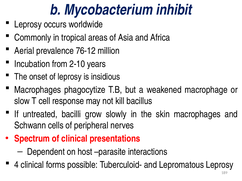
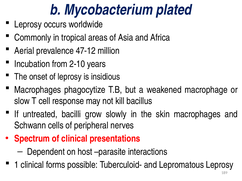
inhibit: inhibit -> plated
76-12: 76-12 -> 47-12
4: 4 -> 1
